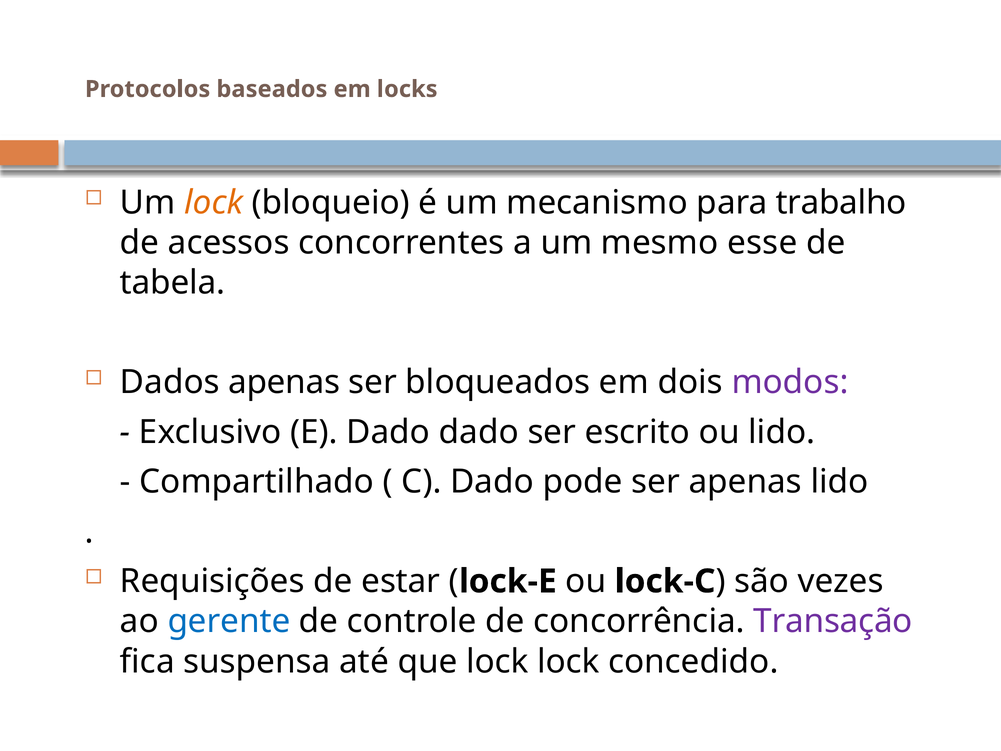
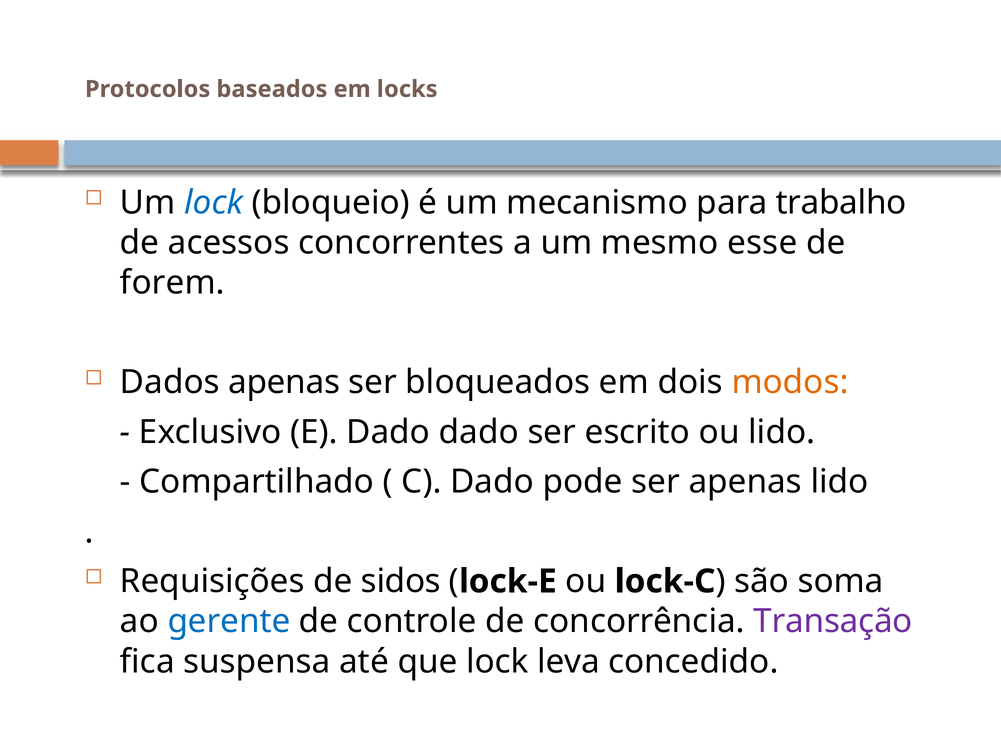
lock at (214, 202) colour: orange -> blue
tabela: tabela -> forem
modos colour: purple -> orange
estar: estar -> sidos
vezes: vezes -> soma
lock lock: lock -> leva
